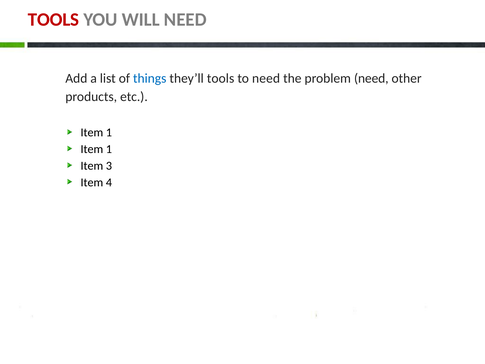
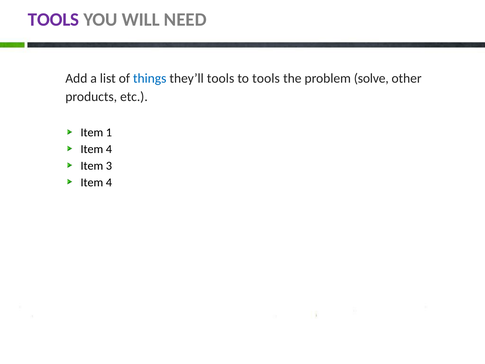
TOOLS at (54, 20) colour: red -> purple
to need: need -> tools
problem need: need -> solve
1 at (109, 149): 1 -> 4
